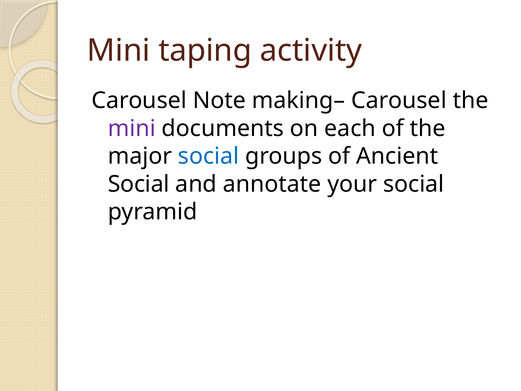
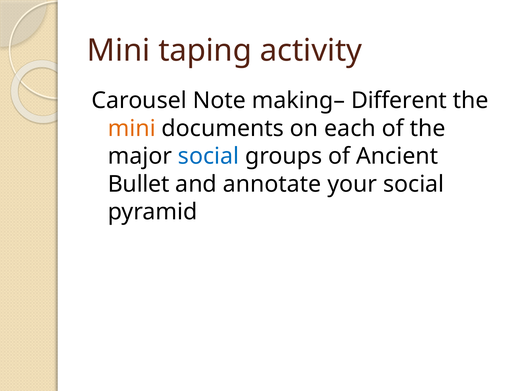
making– Carousel: Carousel -> Different
mini at (132, 128) colour: purple -> orange
Social at (139, 184): Social -> Bullet
